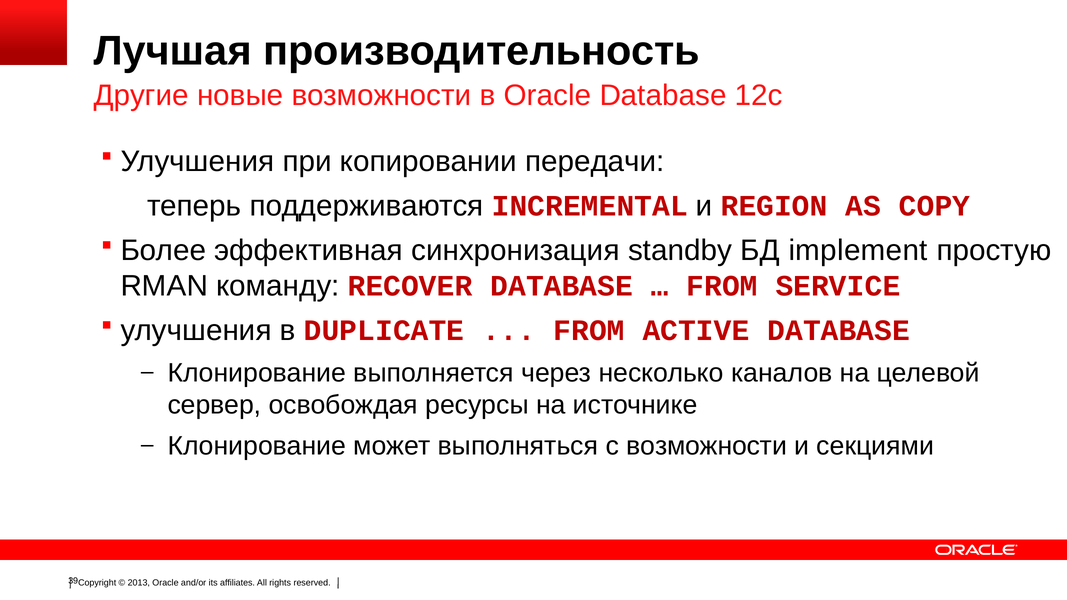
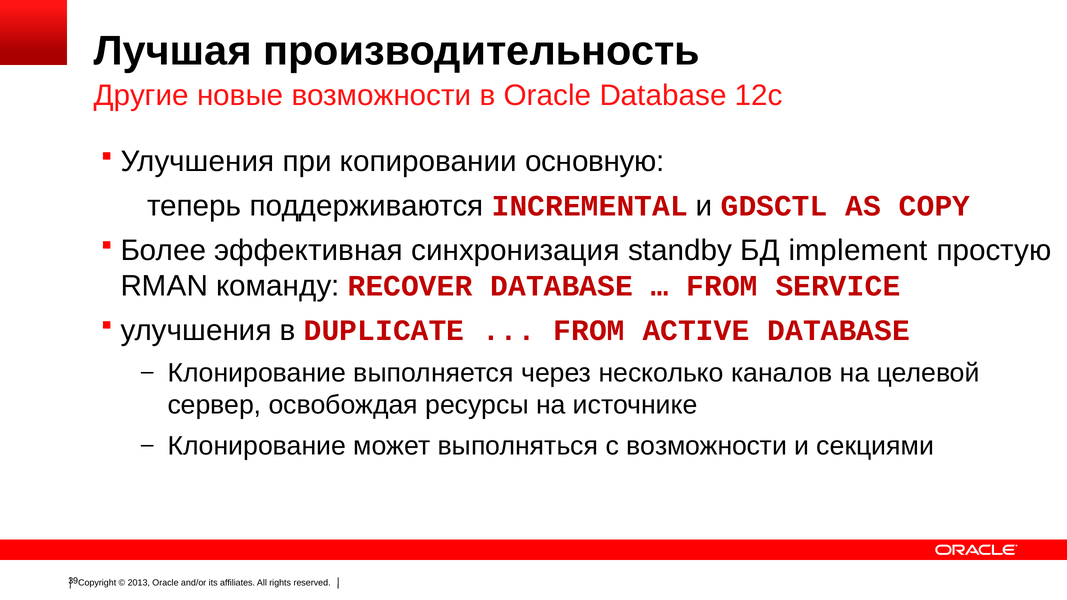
передачи: передачи -> основную
REGION: REGION -> GDSCTL
